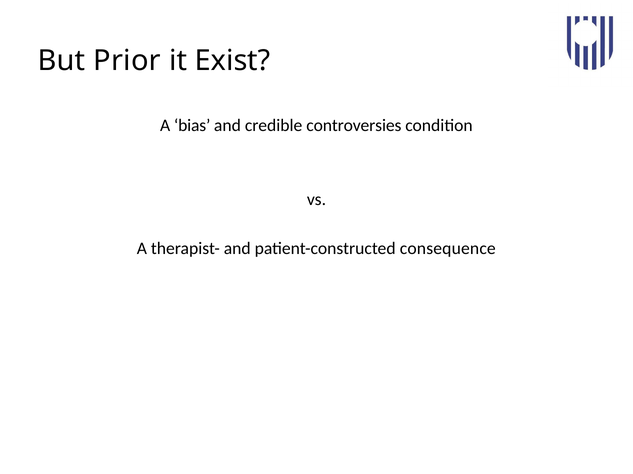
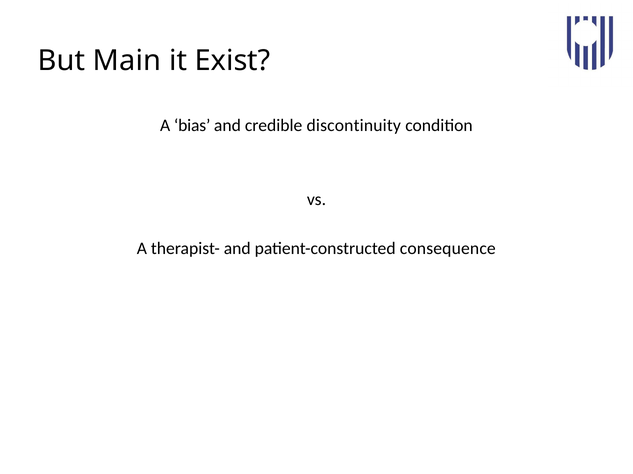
Prior: Prior -> Main
controversies: controversies -> discontinuity
